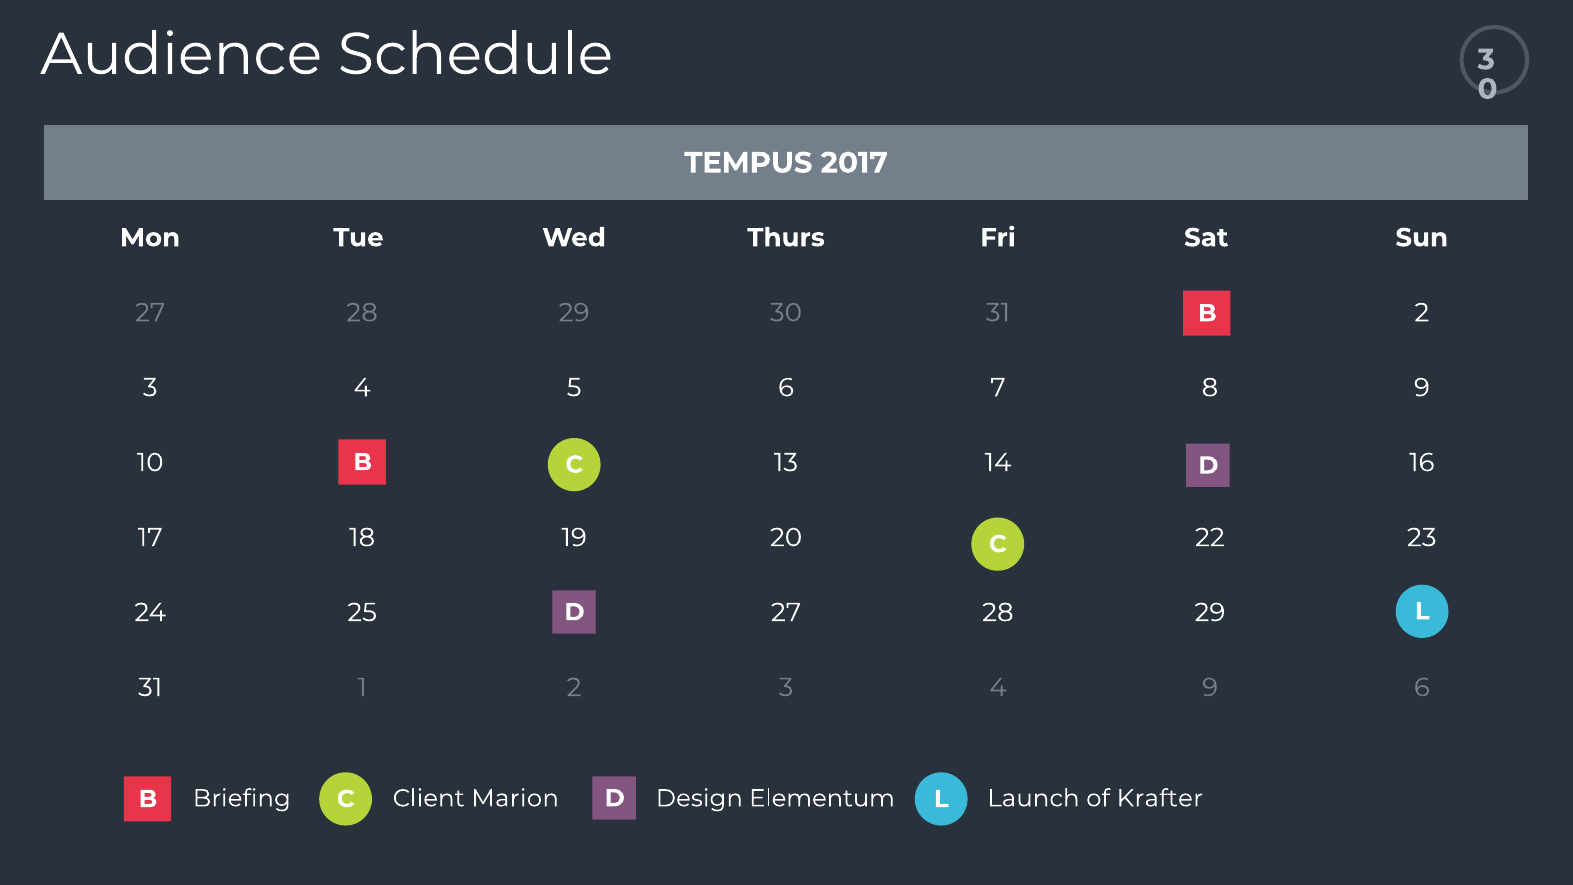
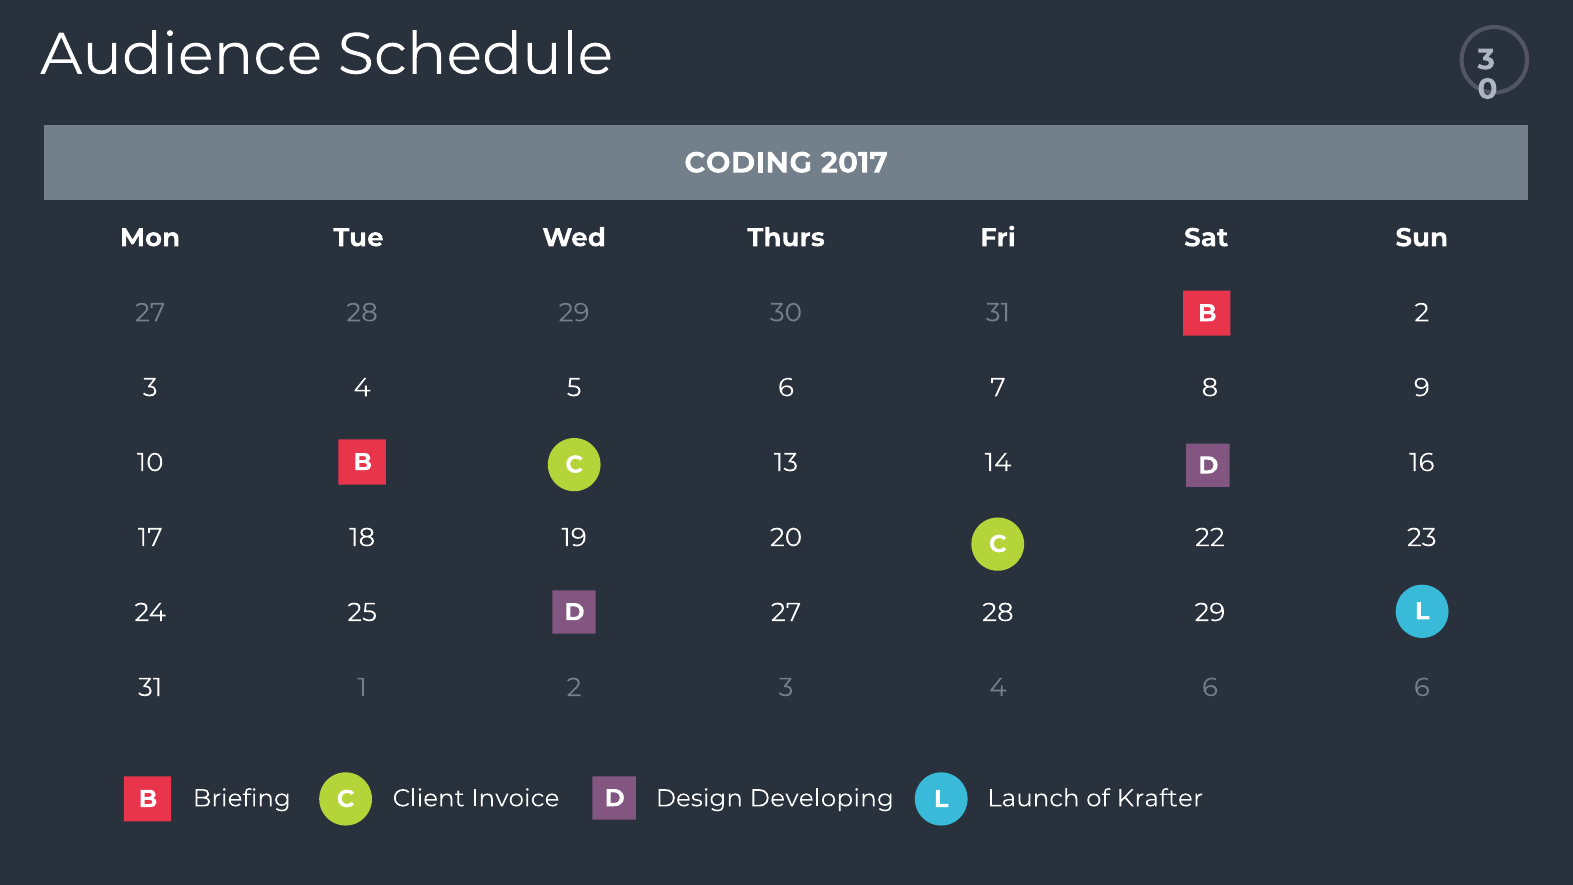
TEMPUS: TEMPUS -> CODING
4 9: 9 -> 6
Marion: Marion -> Invoice
Elementum: Elementum -> Developing
